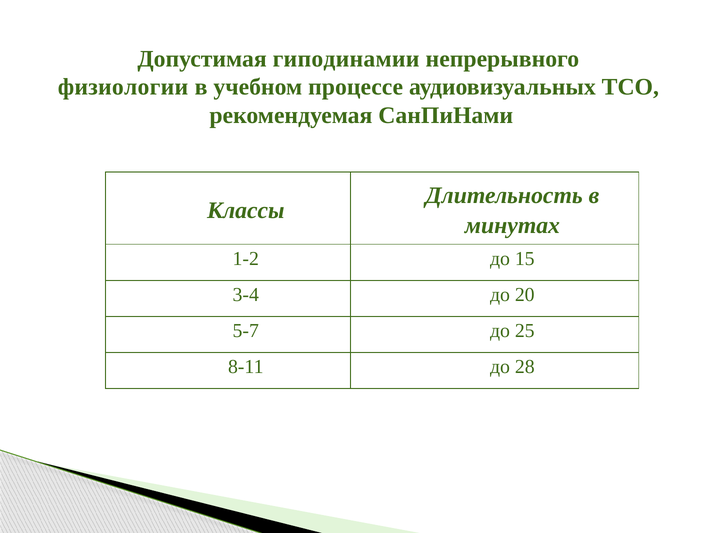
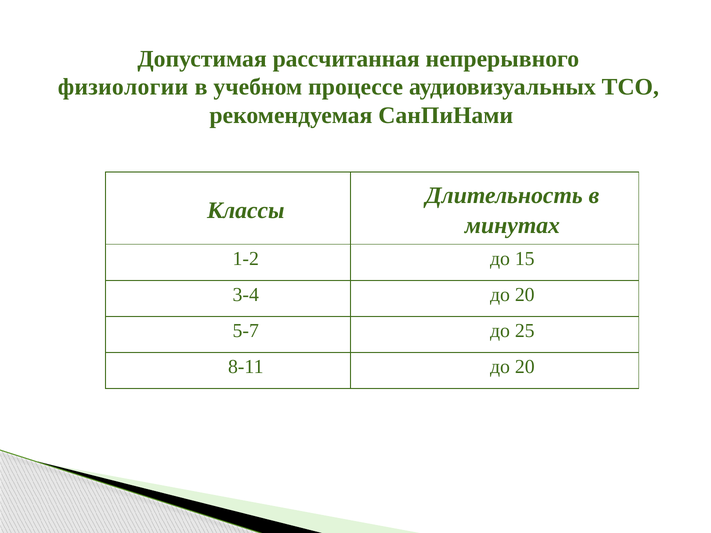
гиподинамии: гиподинамии -> рассчитанная
8-11 до 28: 28 -> 20
